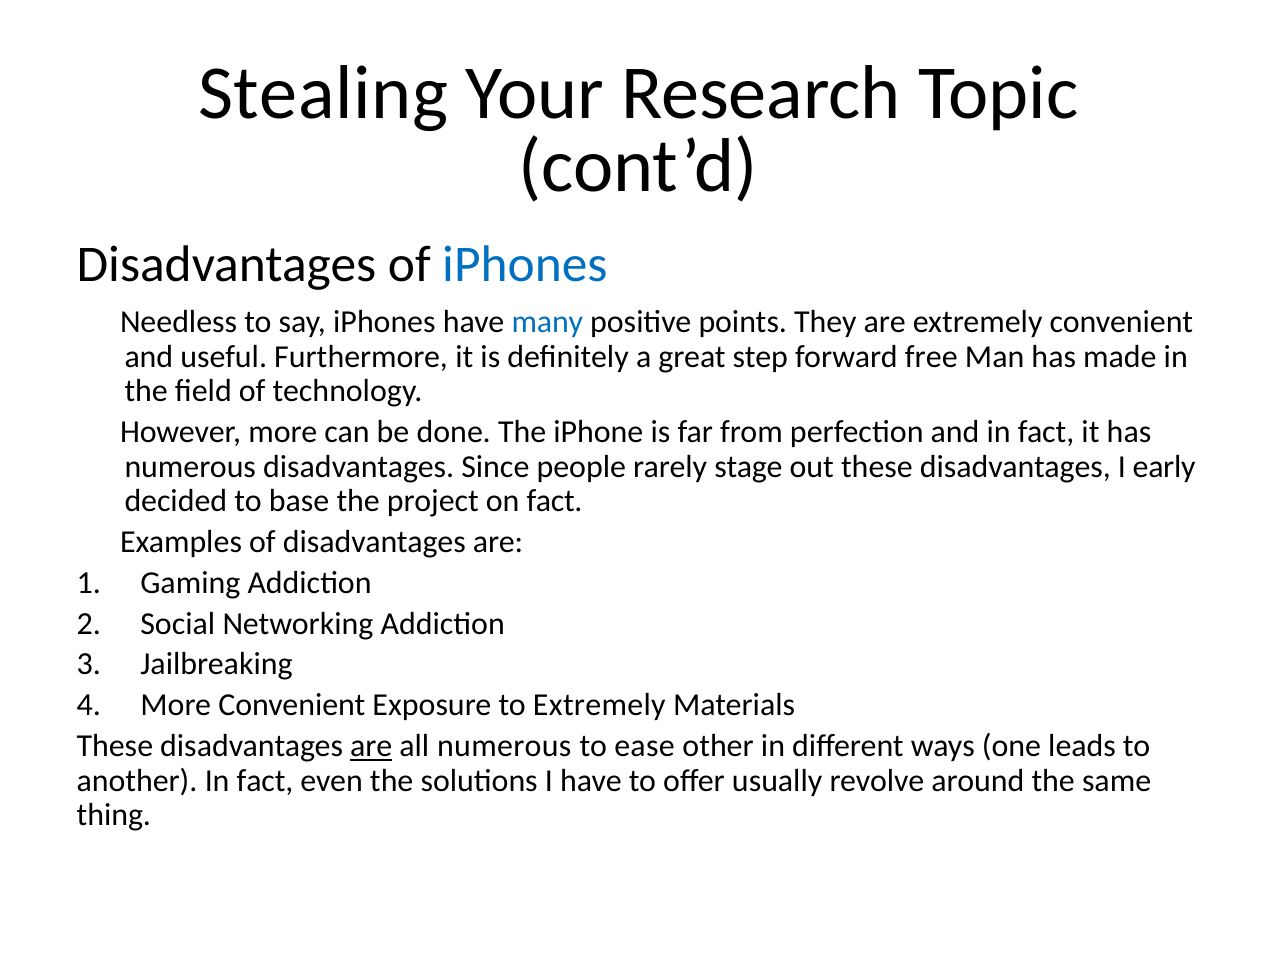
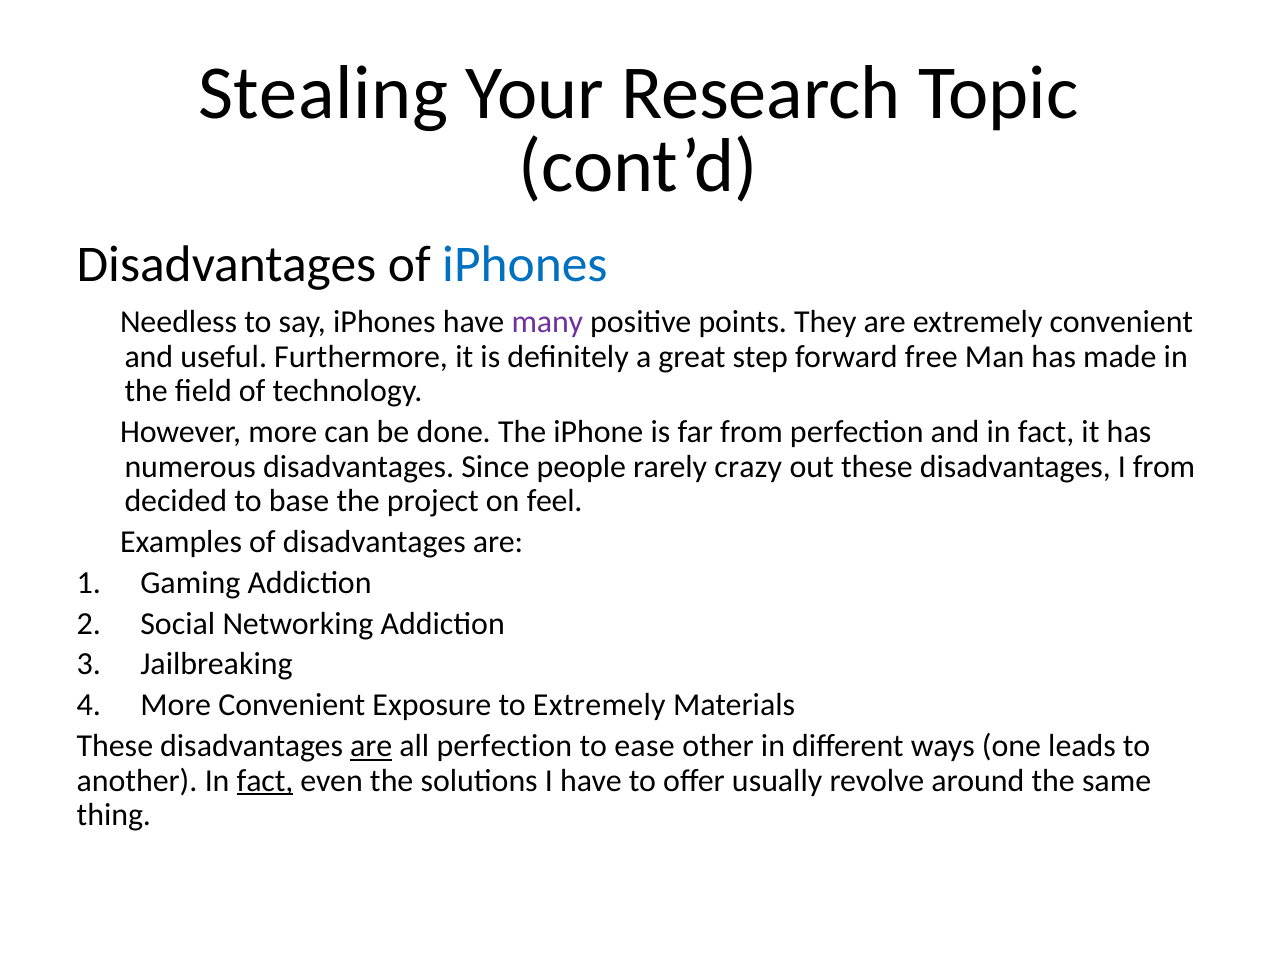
many colour: blue -> purple
stage: stage -> crazy
I early: early -> from
on fact: fact -> feel
all numerous: numerous -> perfection
fact at (265, 780) underline: none -> present
